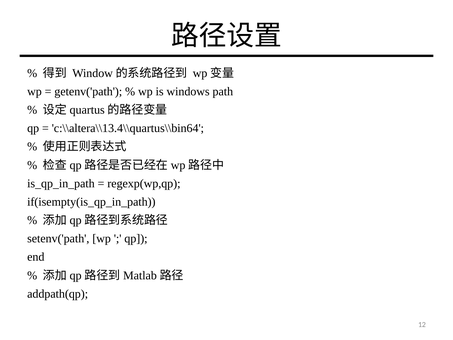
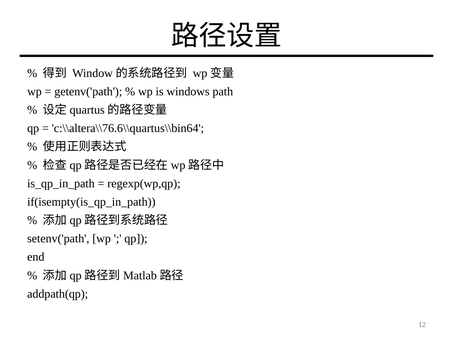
c:\\altera\\13.4\\quartus\\bin64: c:\\altera\\13.4\\quartus\\bin64 -> c:\\altera\\76.6\\quartus\\bin64
